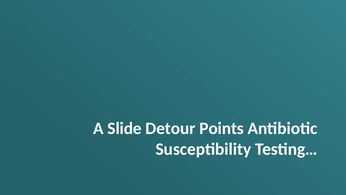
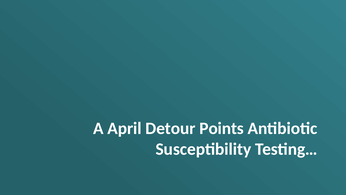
Slide: Slide -> April
